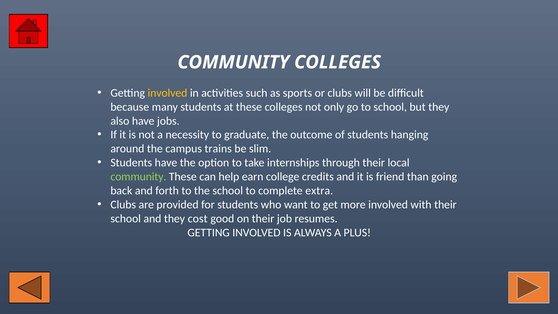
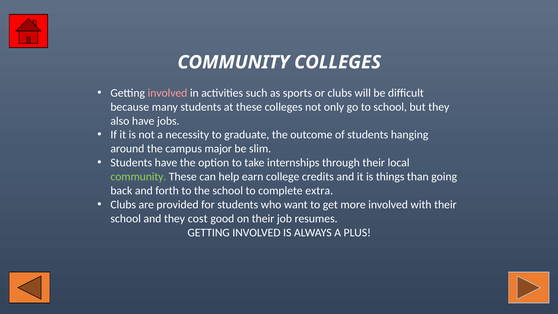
involved at (168, 93) colour: yellow -> pink
trains: trains -> major
friend: friend -> things
